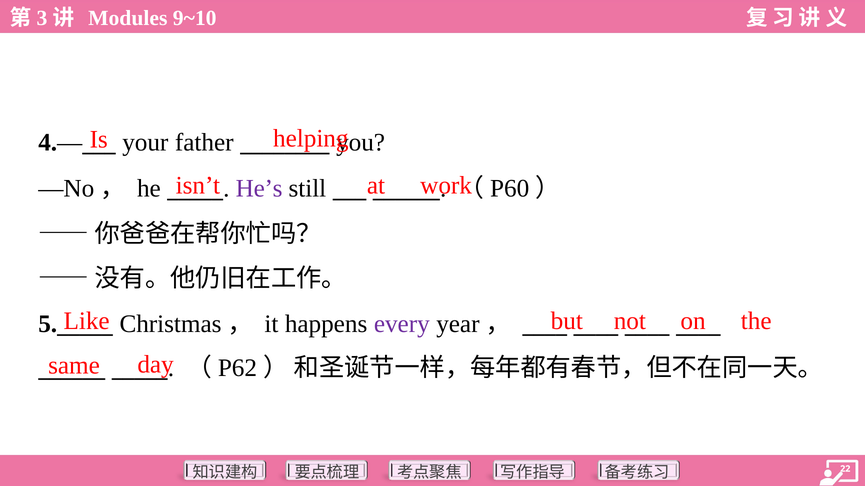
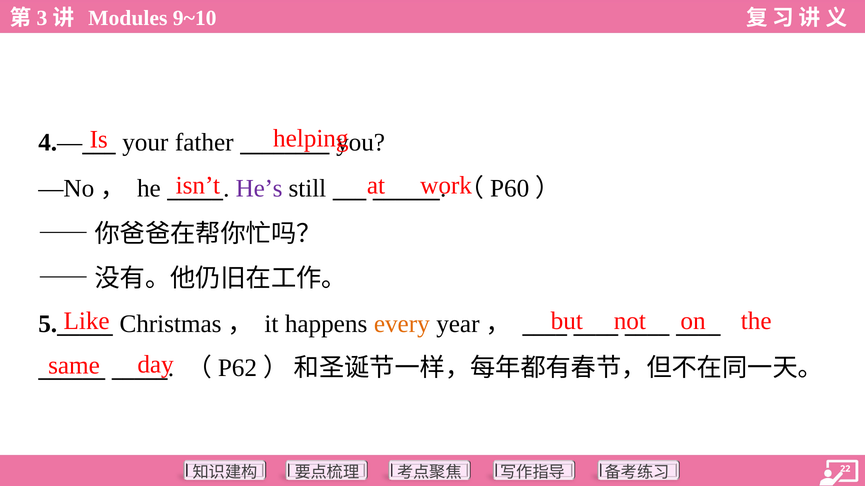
every colour: purple -> orange
